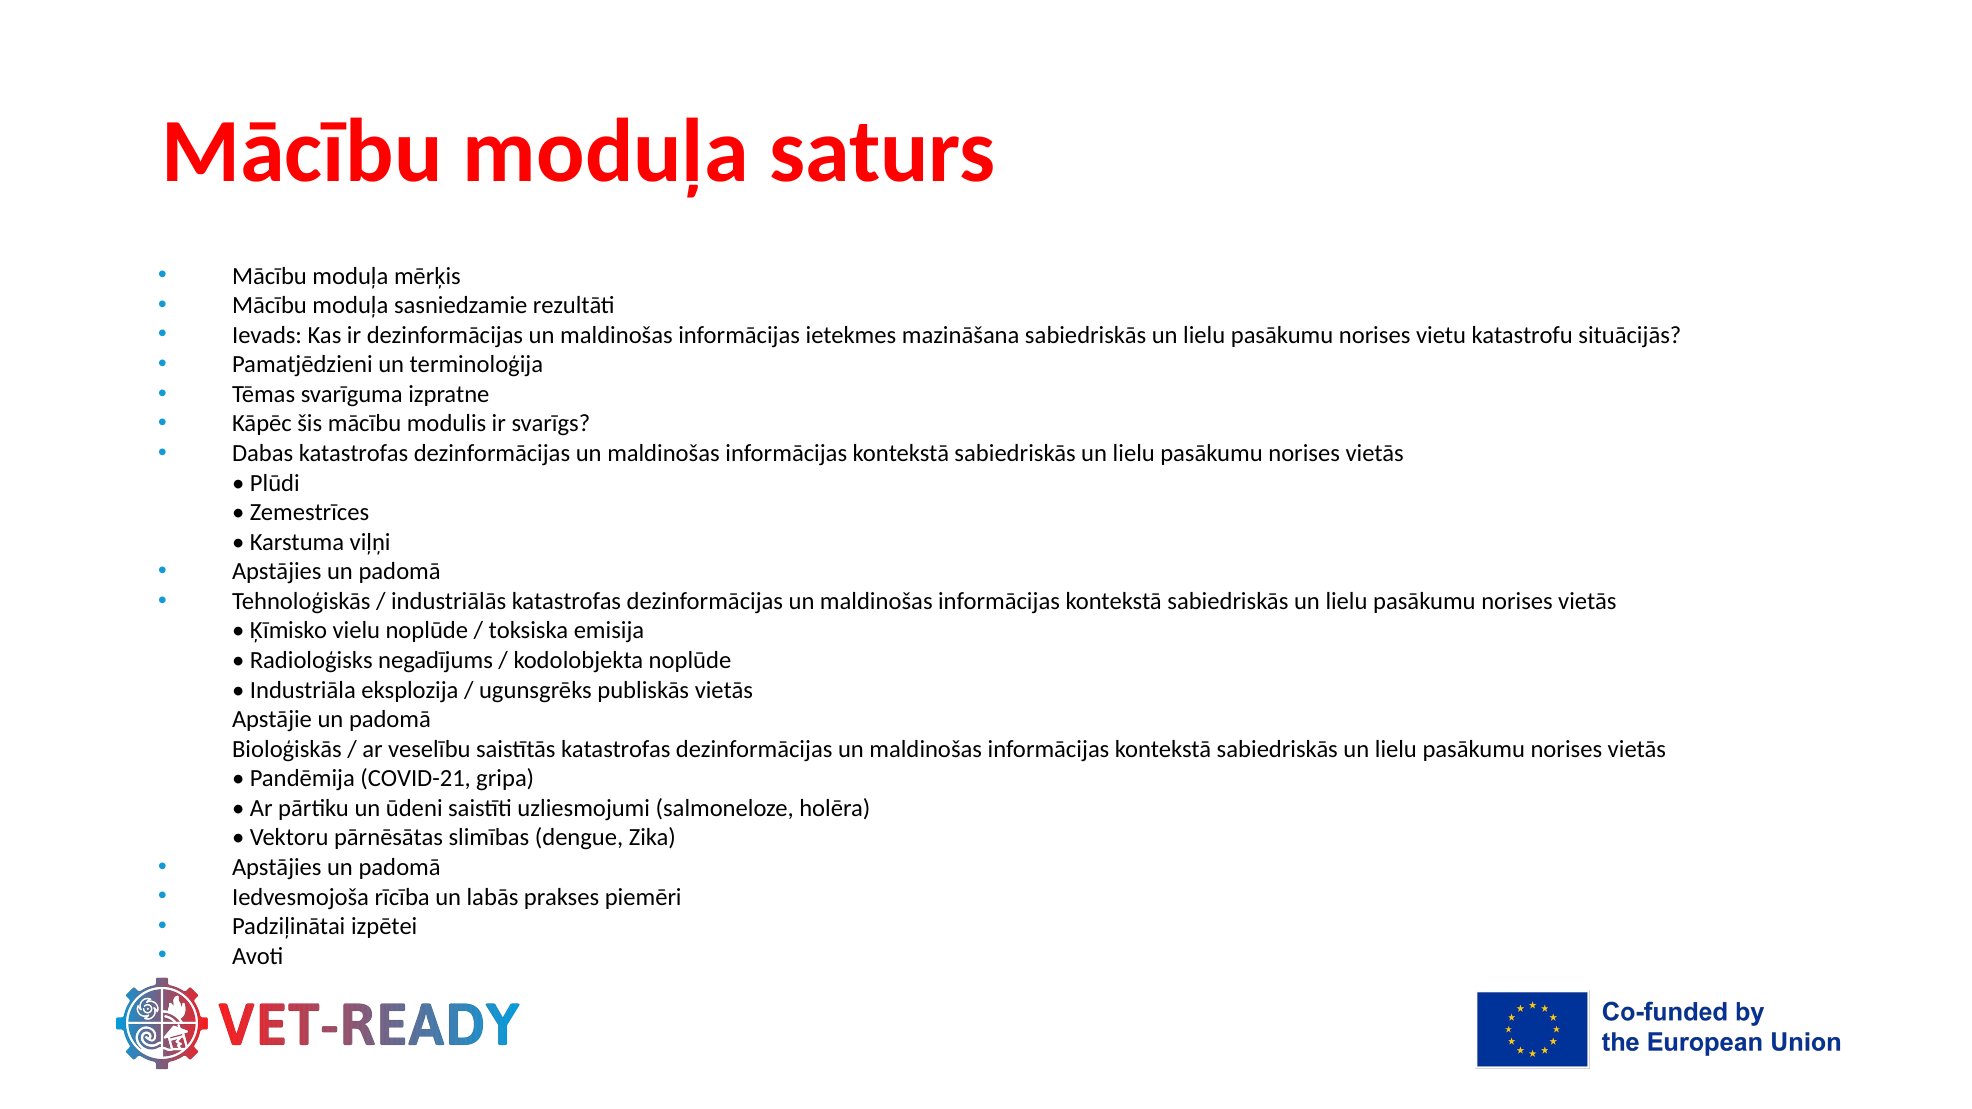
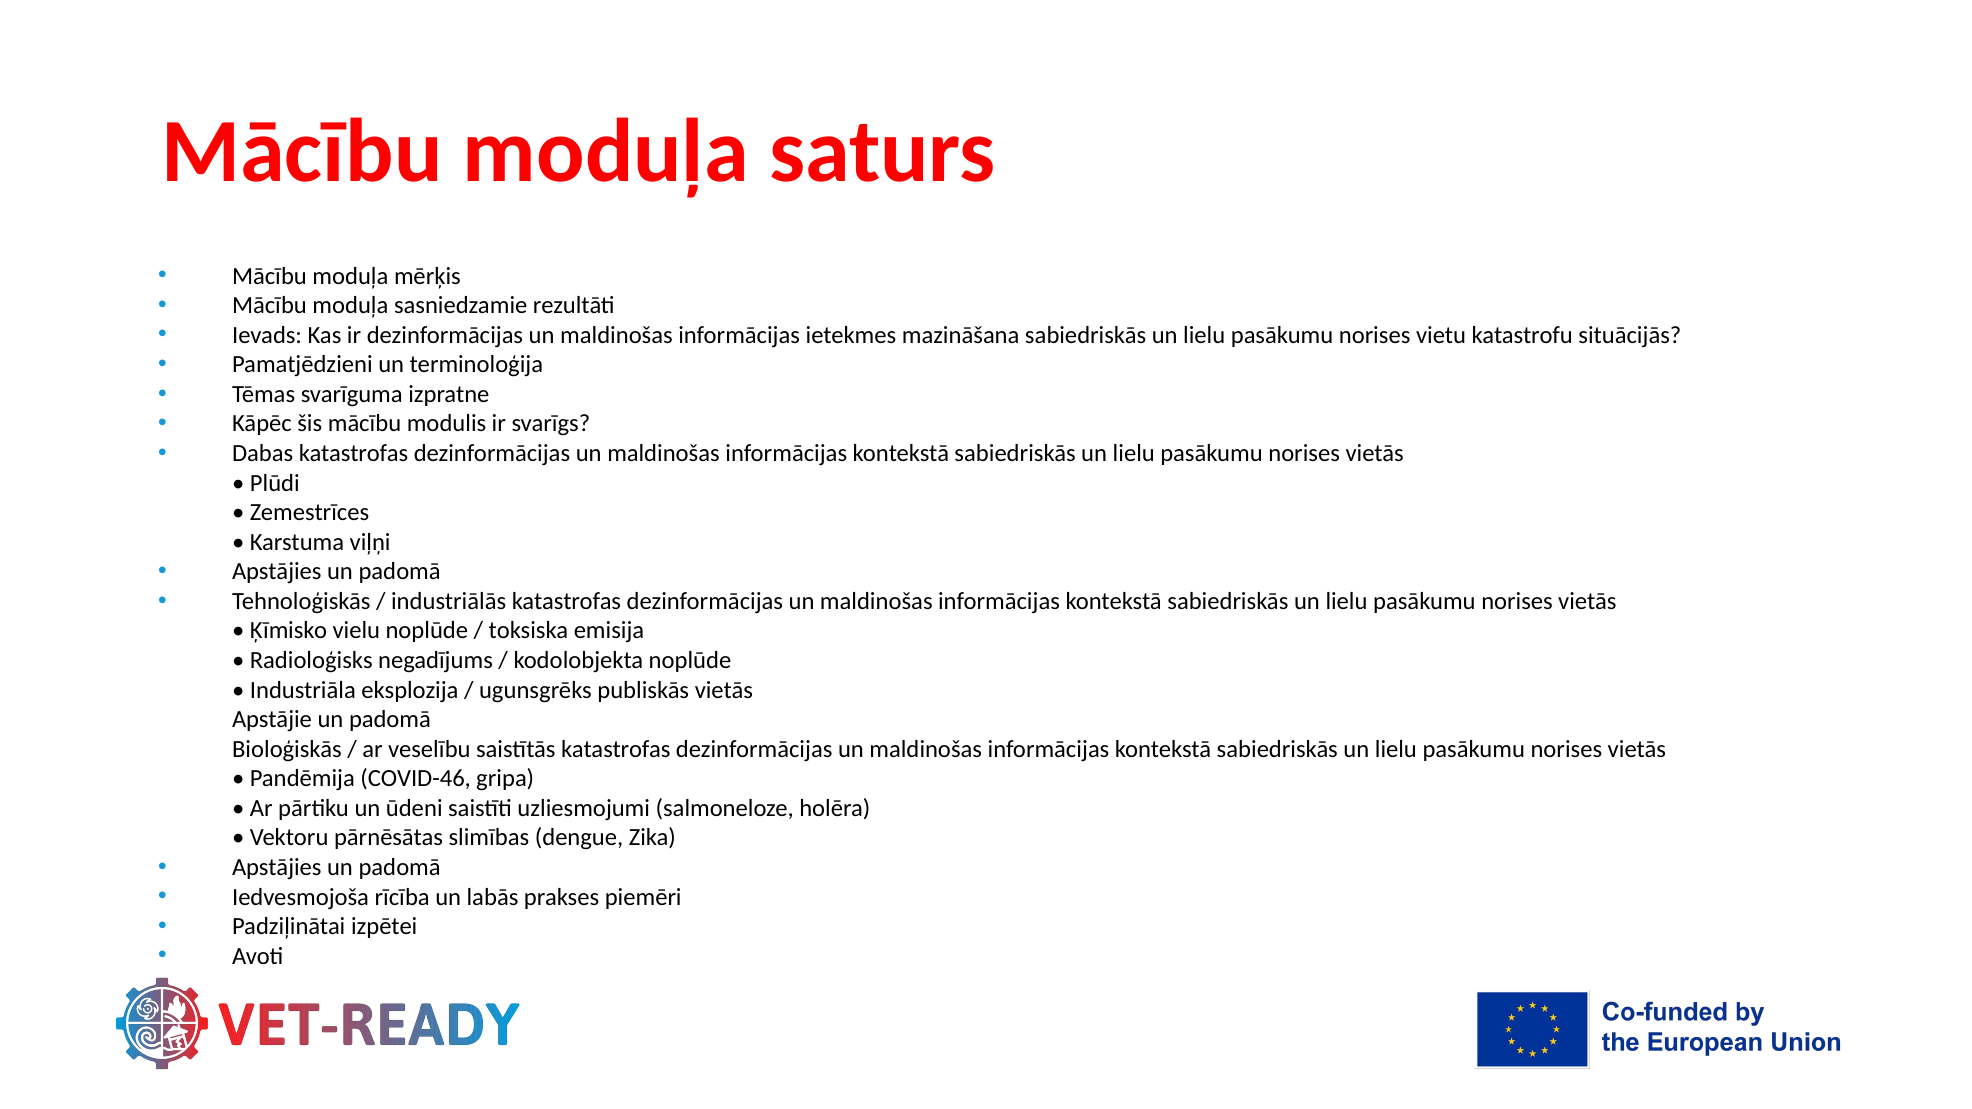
COVID-21: COVID-21 -> COVID-46
